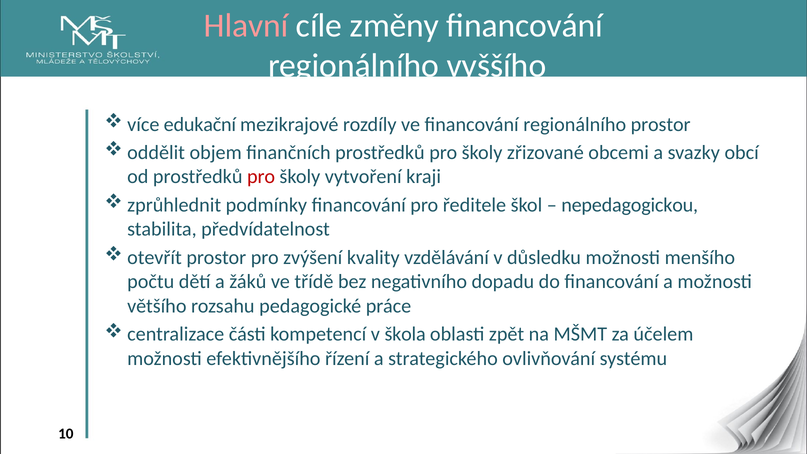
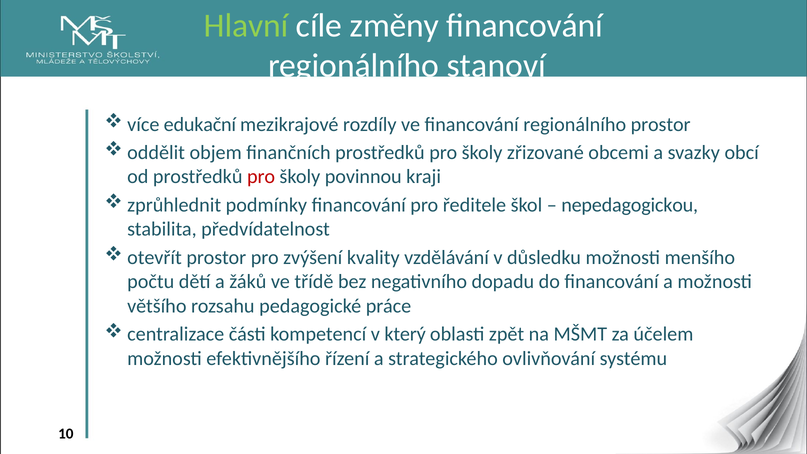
Hlavní colour: pink -> light green
vyššího: vyššího -> stanoví
vytvoření: vytvoření -> povinnou
škola: škola -> který
